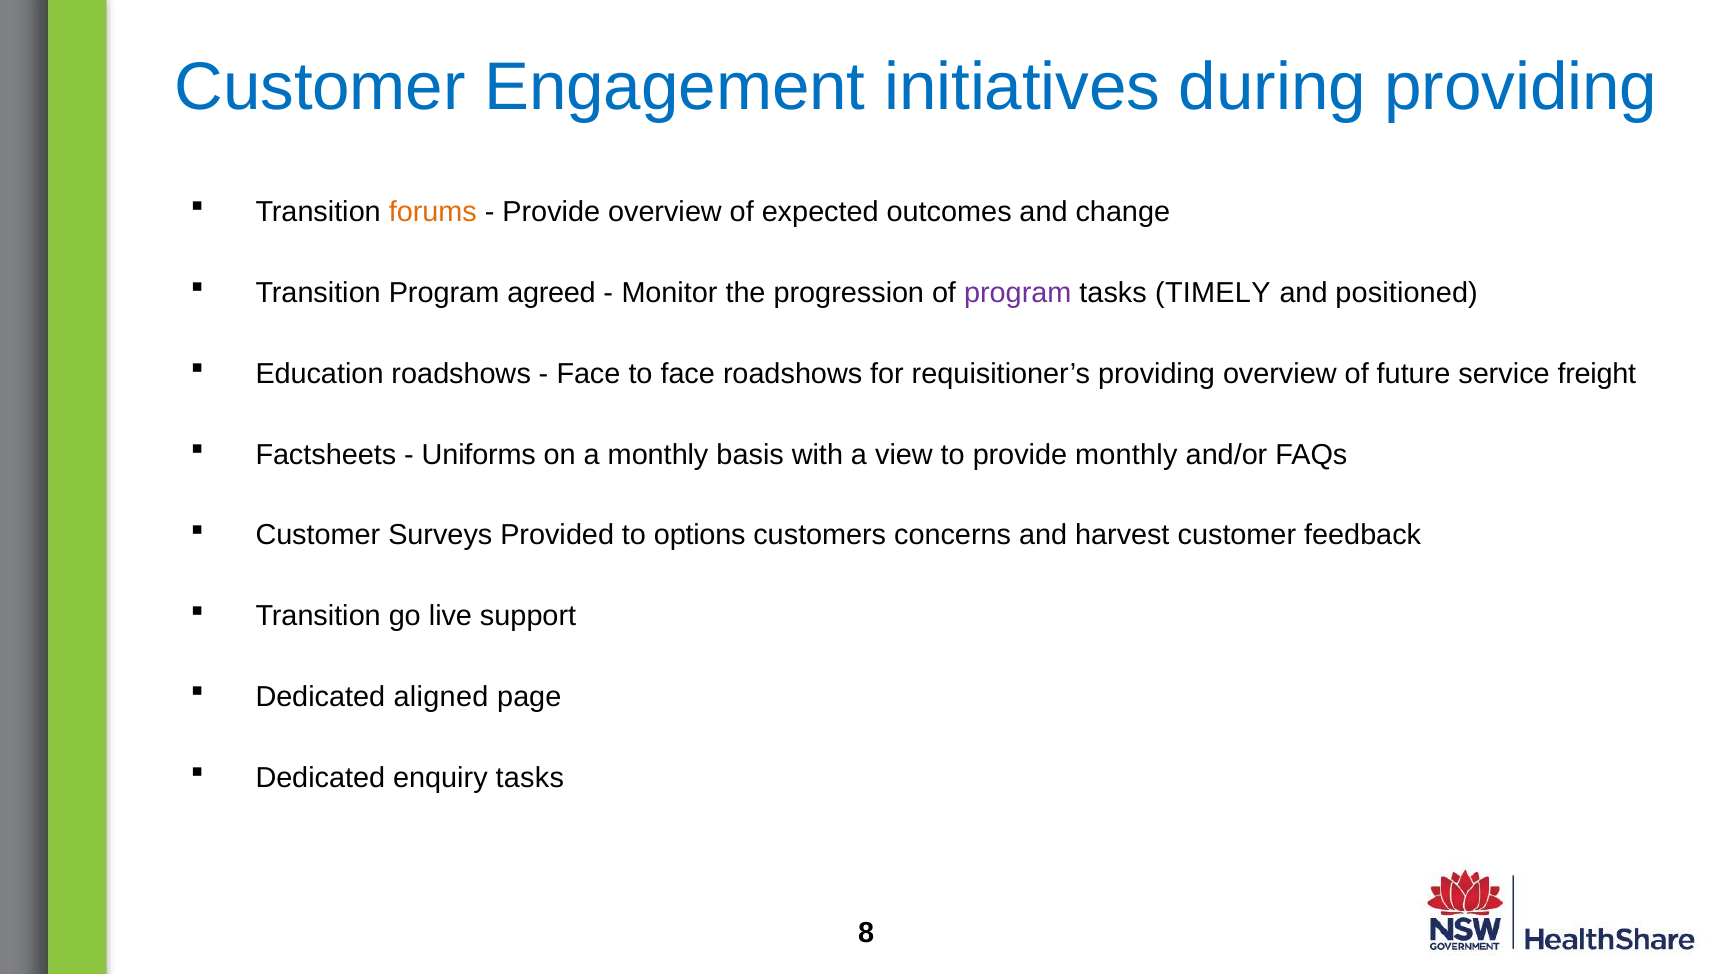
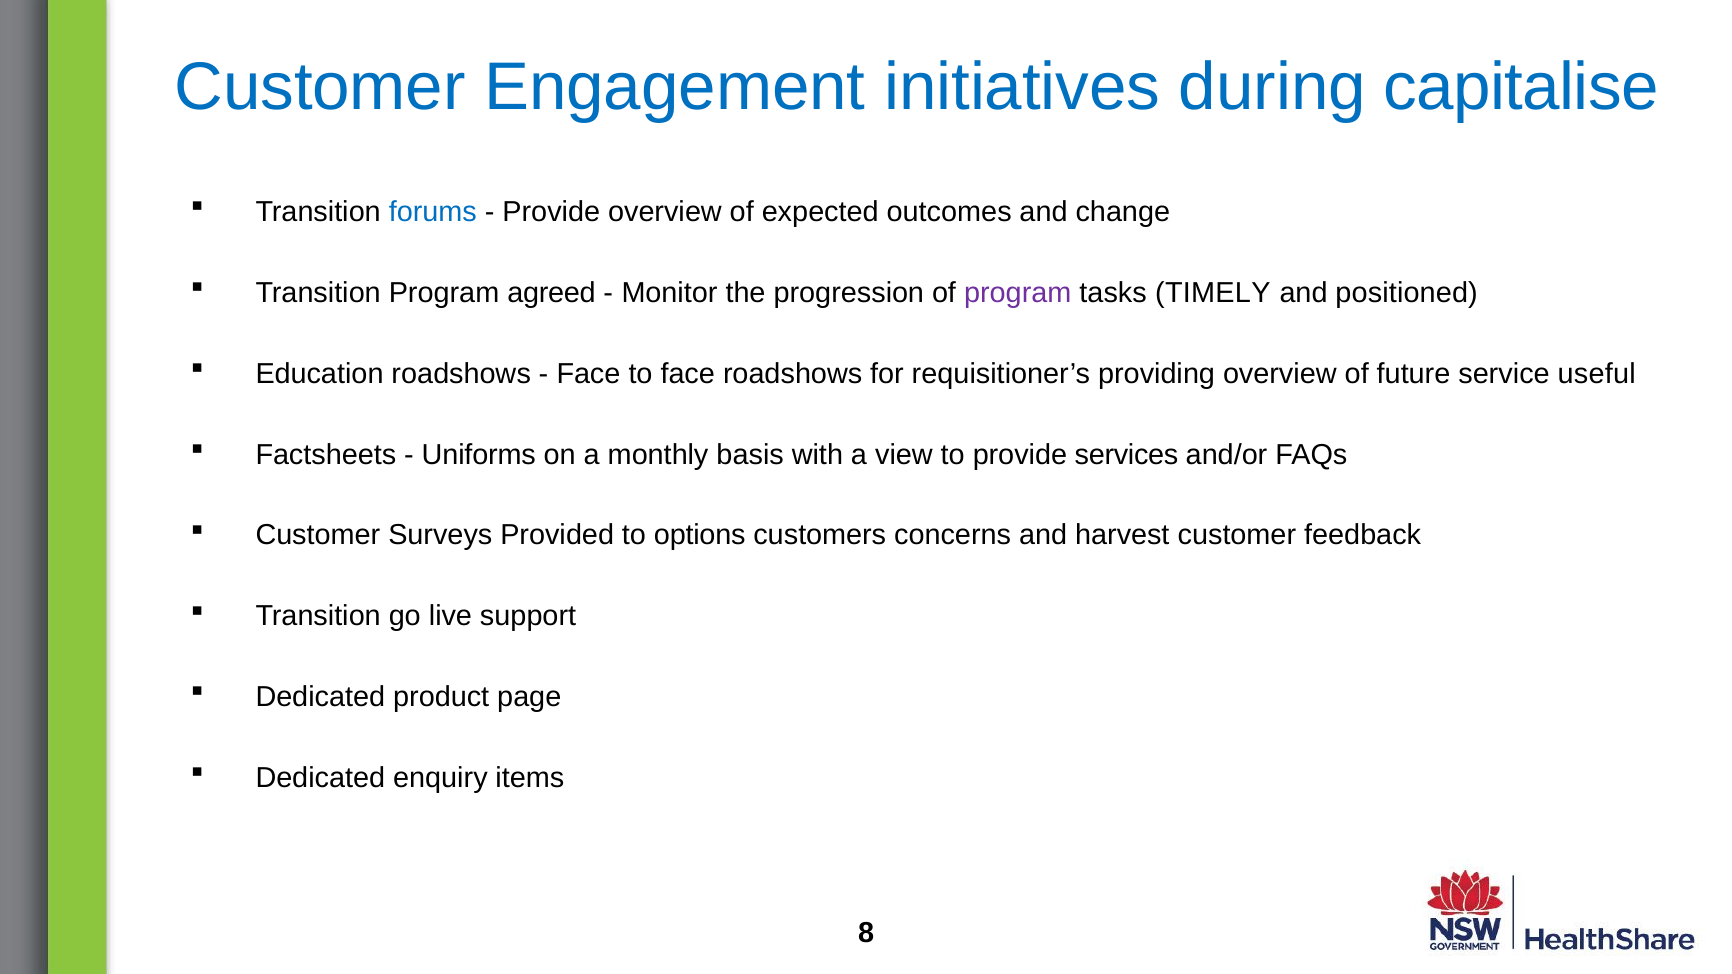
during providing: providing -> capitalise
forums colour: orange -> blue
freight: freight -> useful
provide monthly: monthly -> services
aligned: aligned -> product
enquiry tasks: tasks -> items
